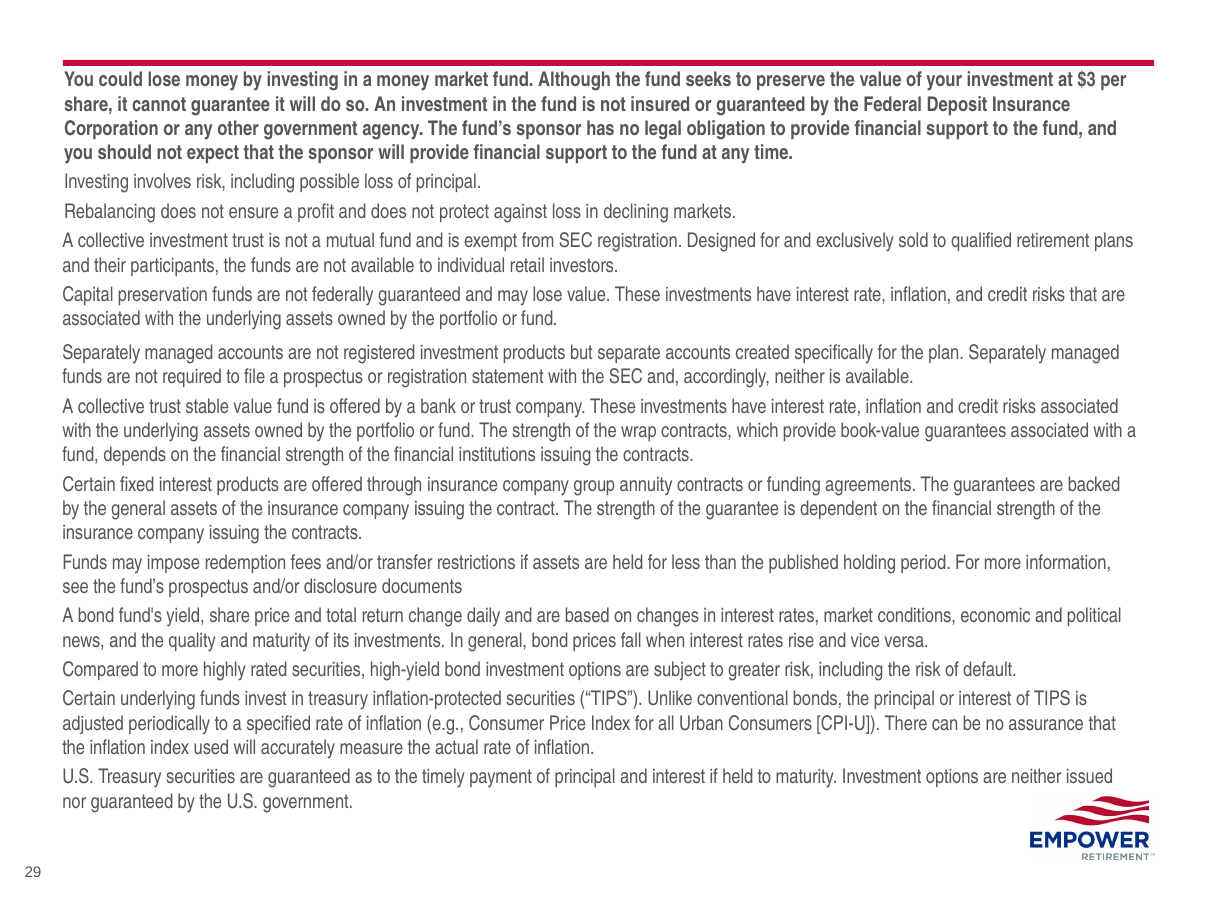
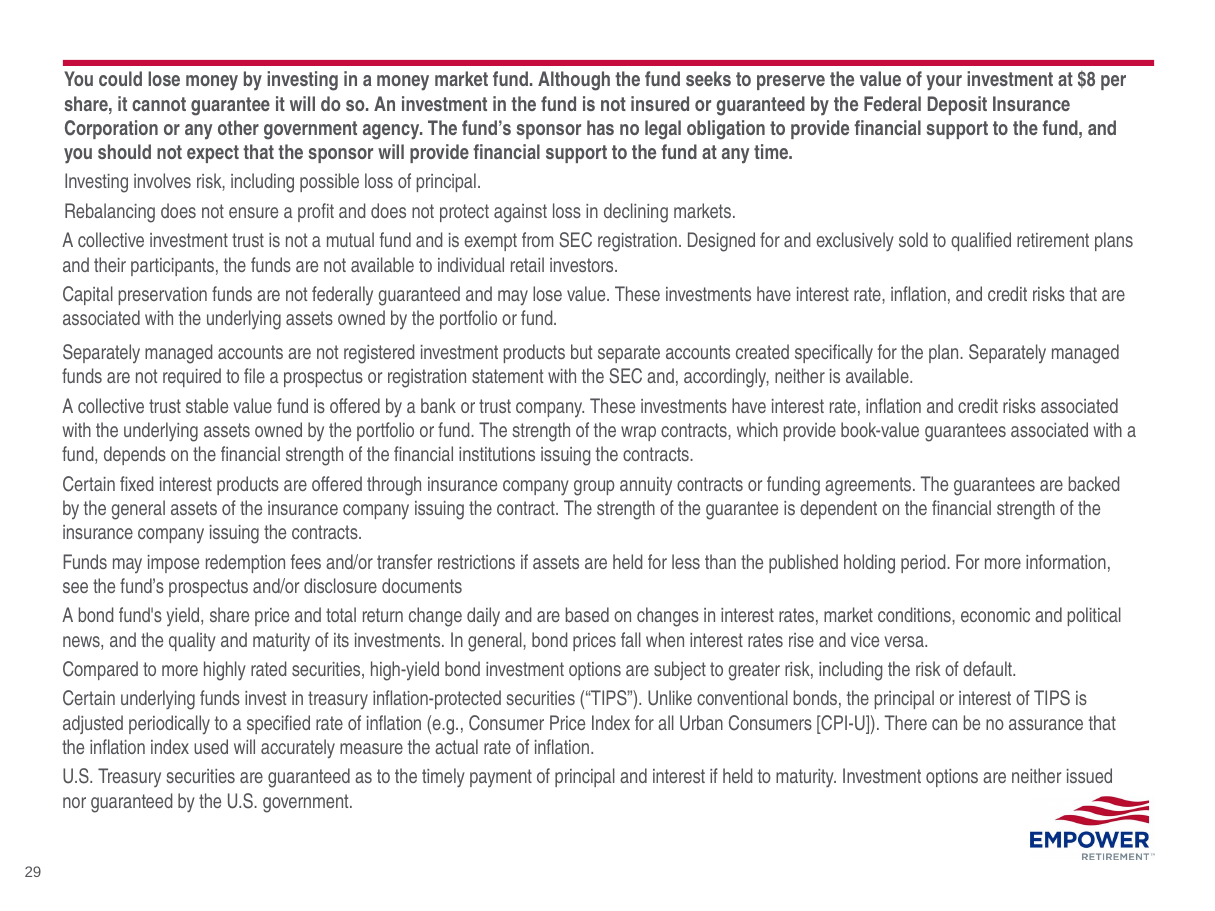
$3: $3 -> $8
